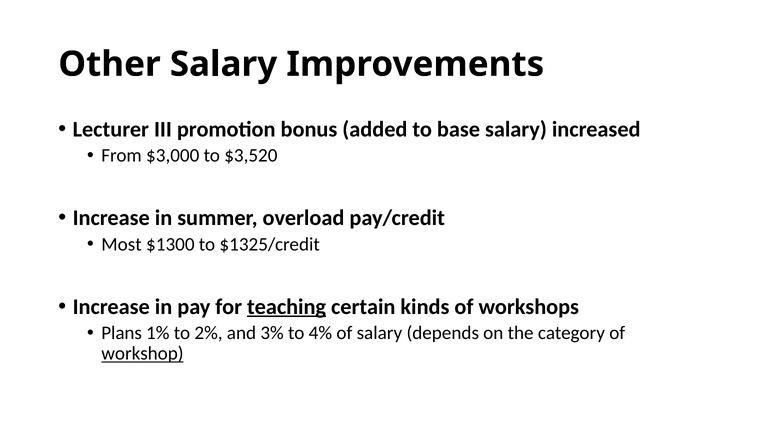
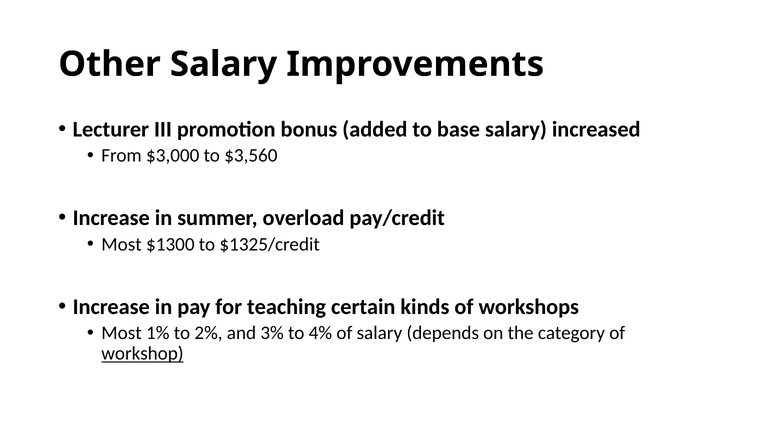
$3,520: $3,520 -> $3,560
teaching underline: present -> none
Plans at (122, 333): Plans -> Most
